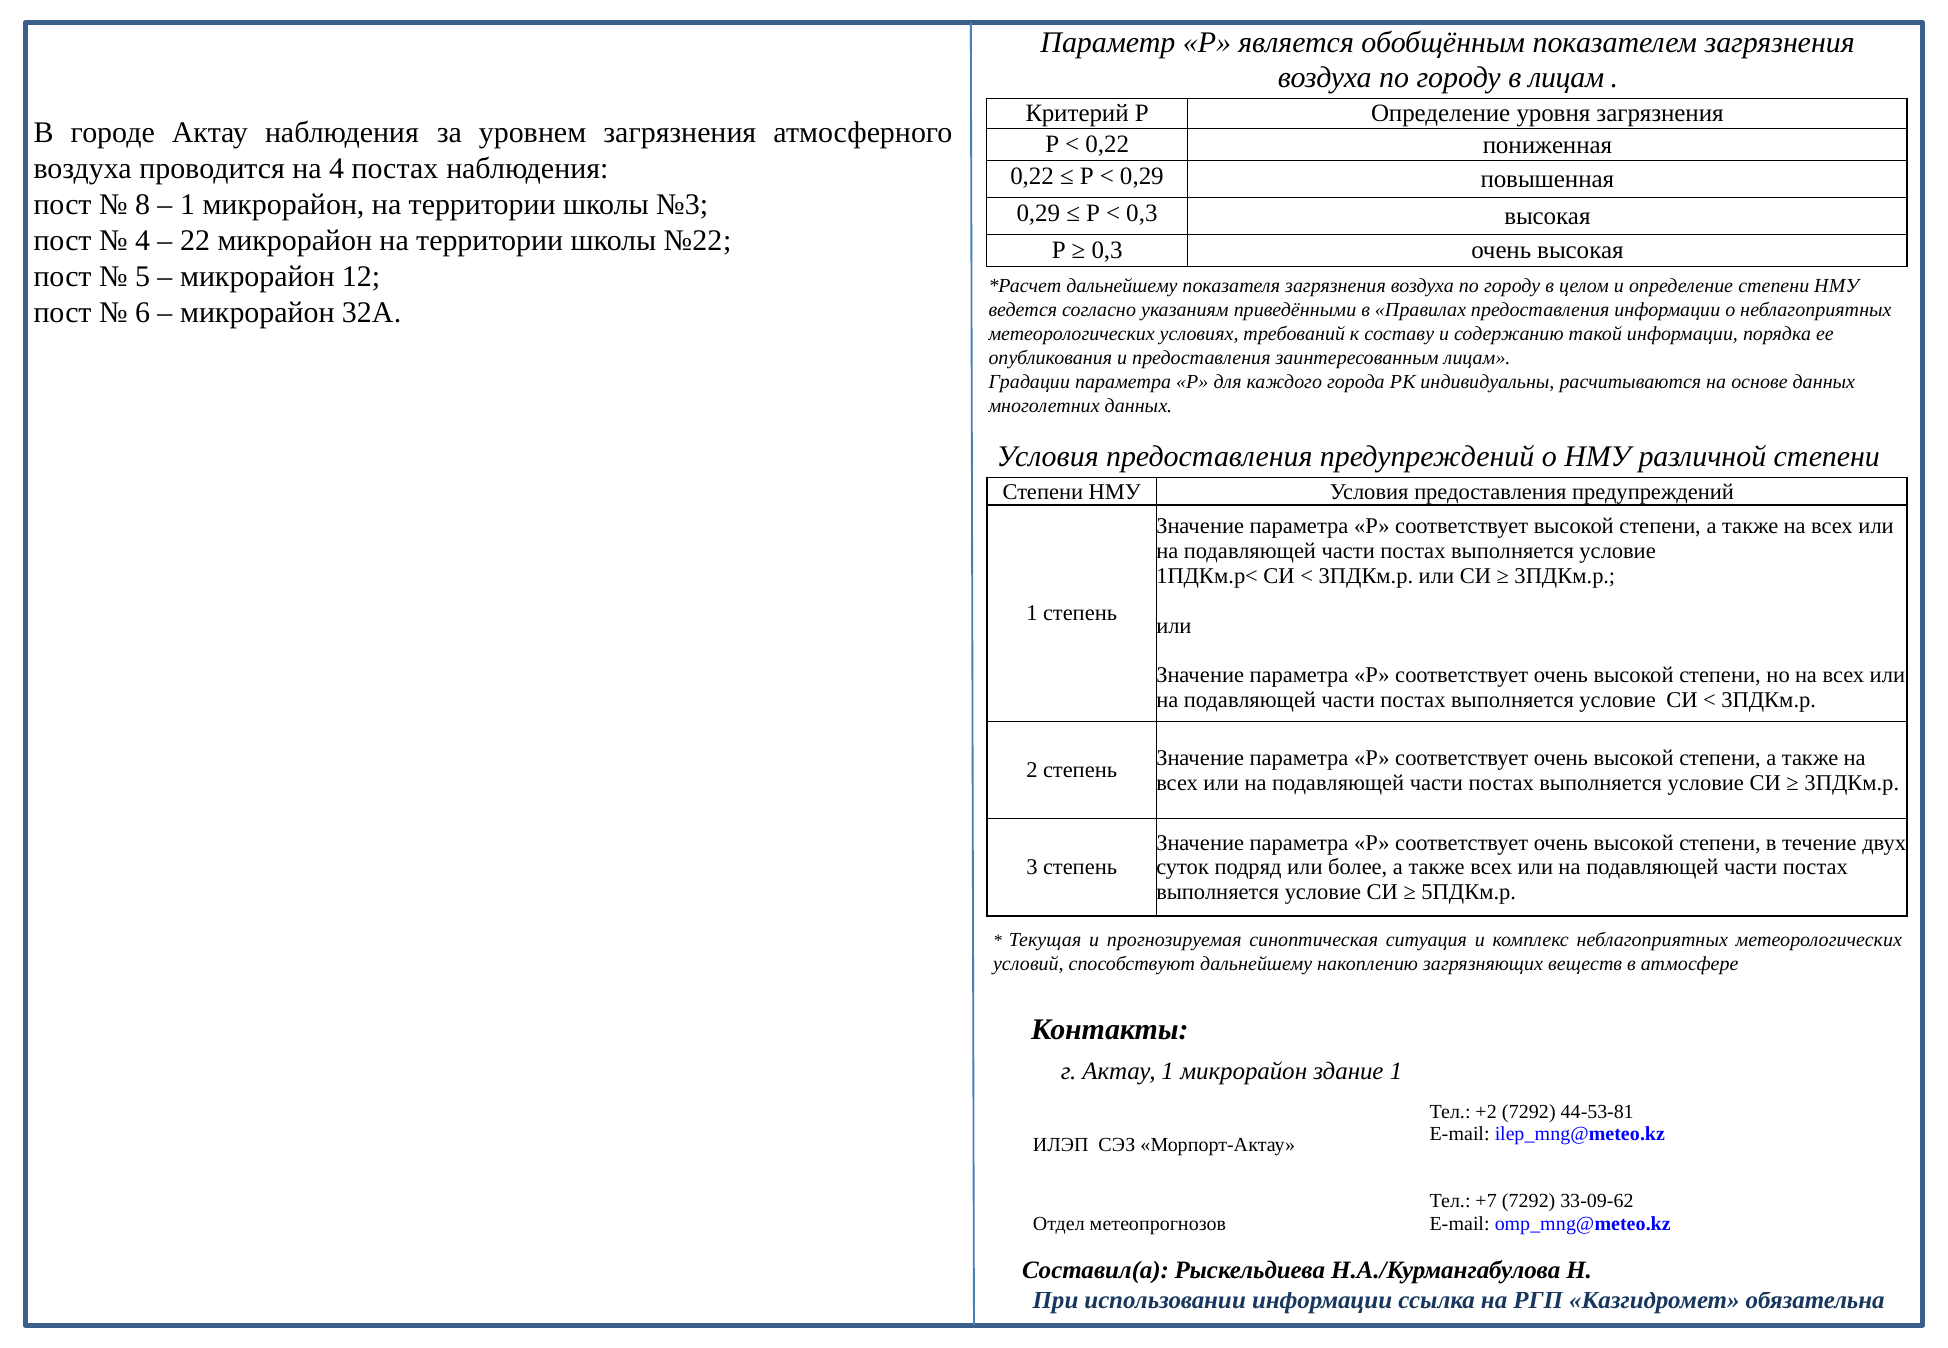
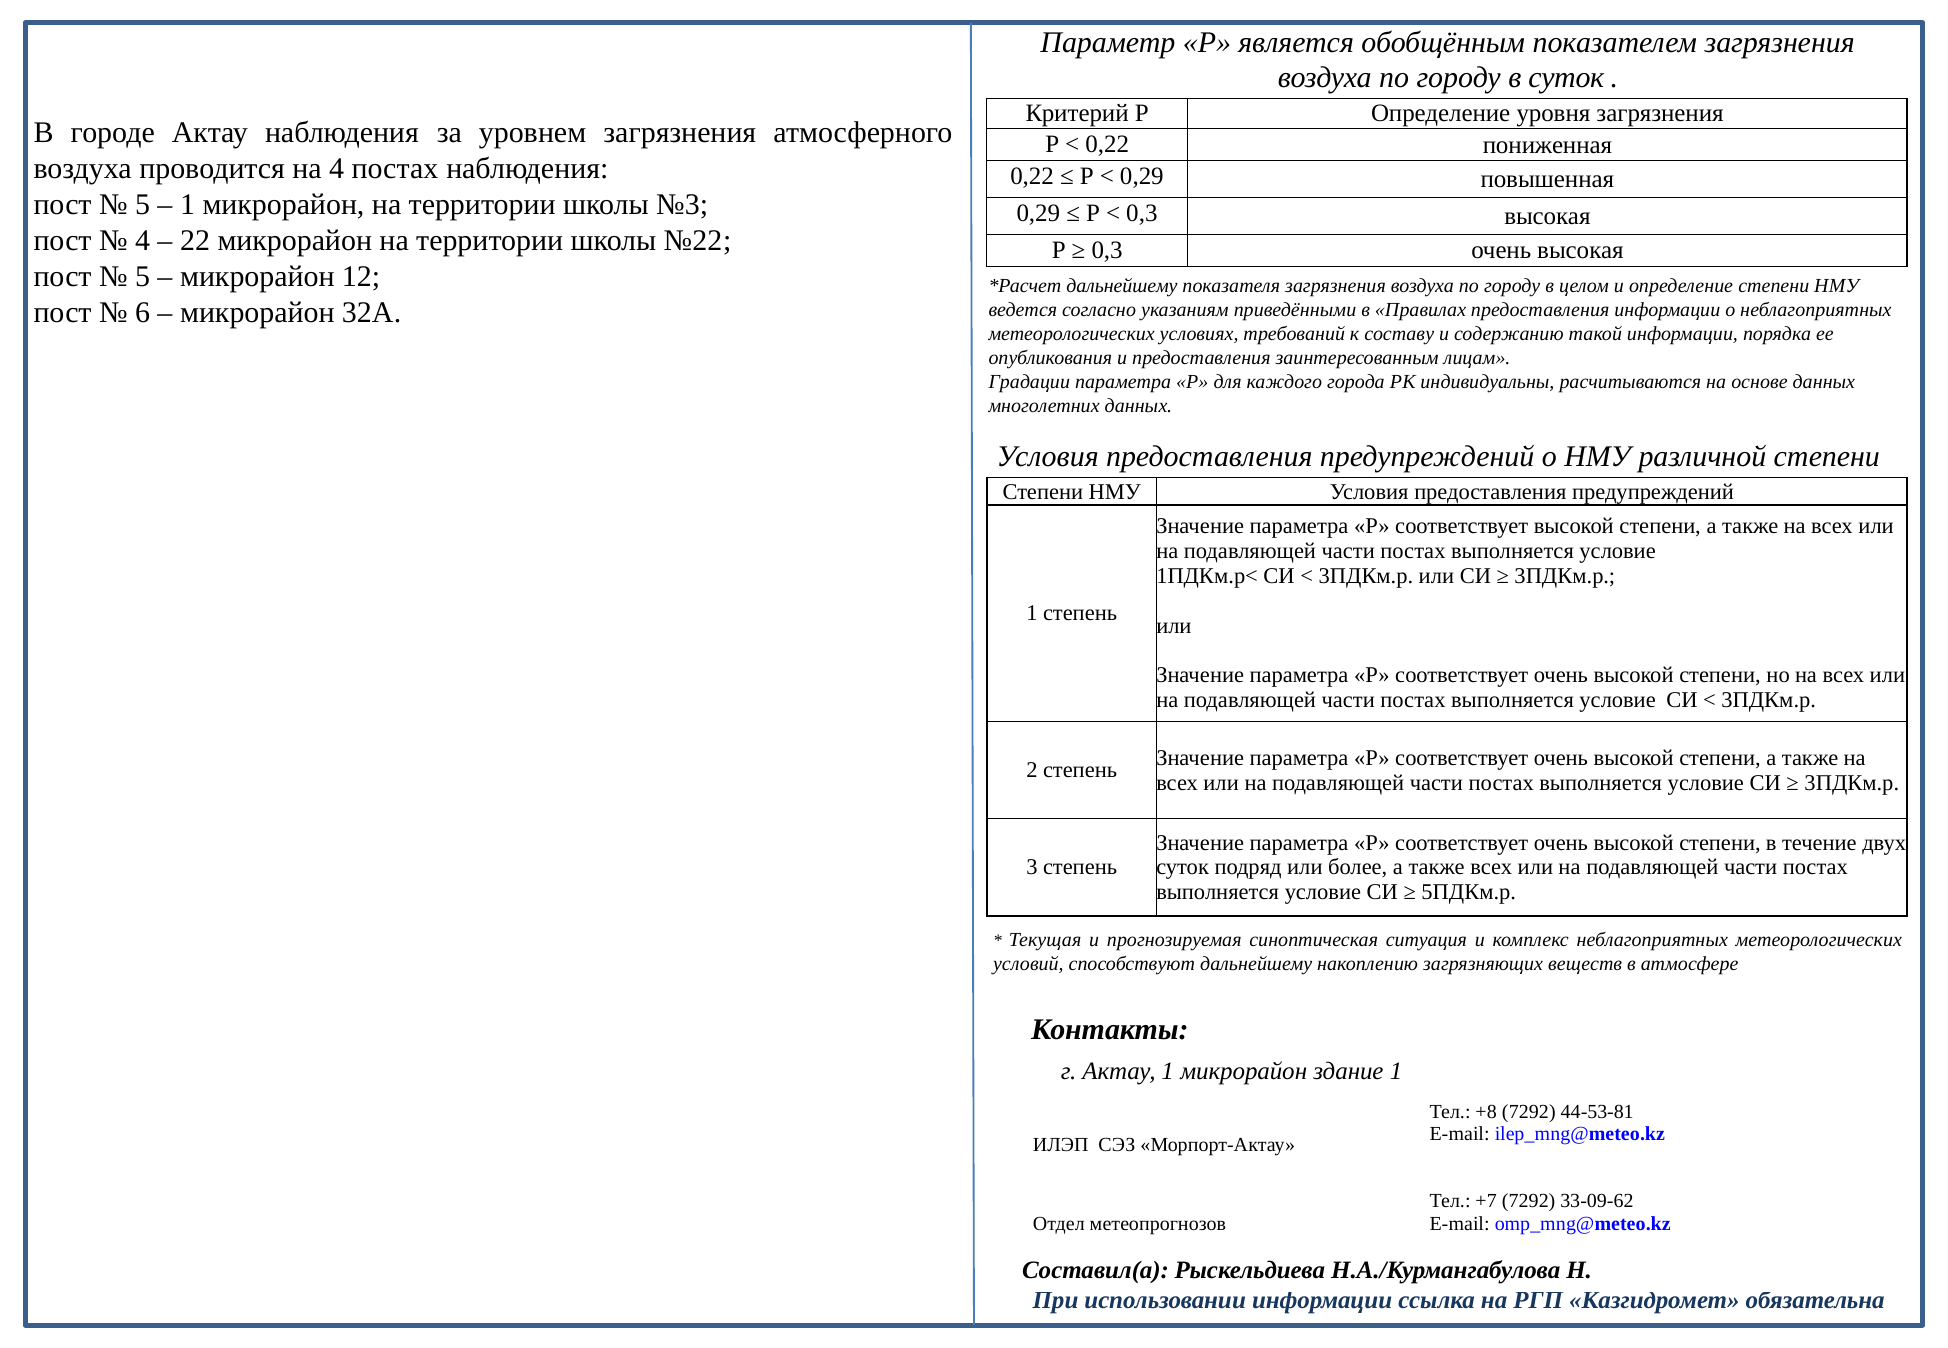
в лицам: лицам -> суток
8 at (143, 205): 8 -> 5
+2: +2 -> +8
